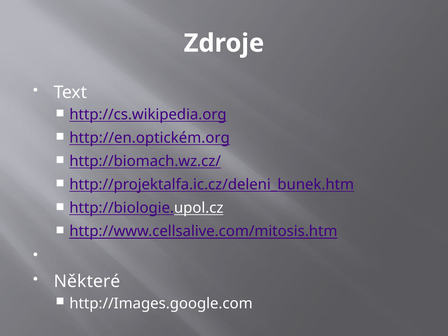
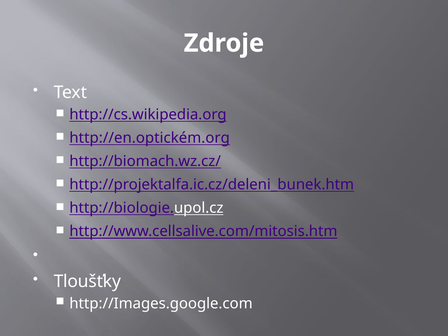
Některé: Některé -> Tloušťky
